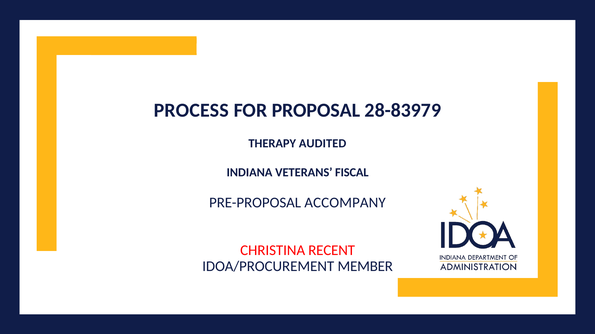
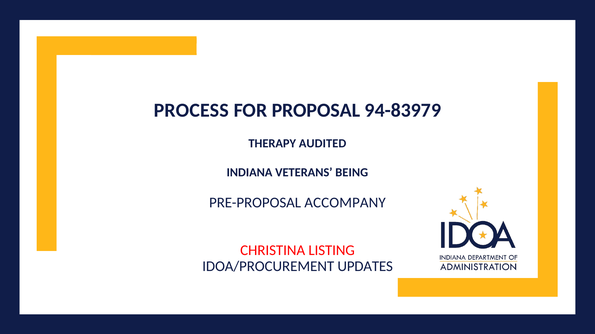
28-83979: 28-83979 -> 94-83979
FISCAL: FISCAL -> BEING
RECENT: RECENT -> LISTING
MEMBER: MEMBER -> UPDATES
